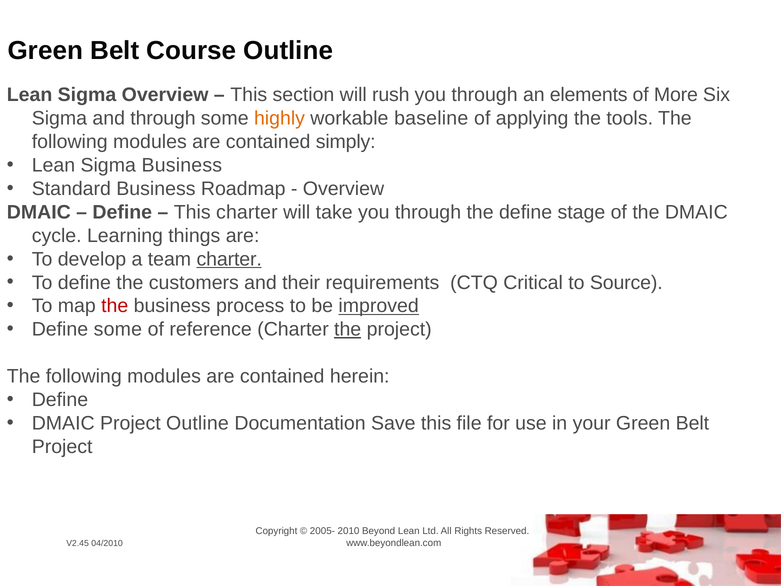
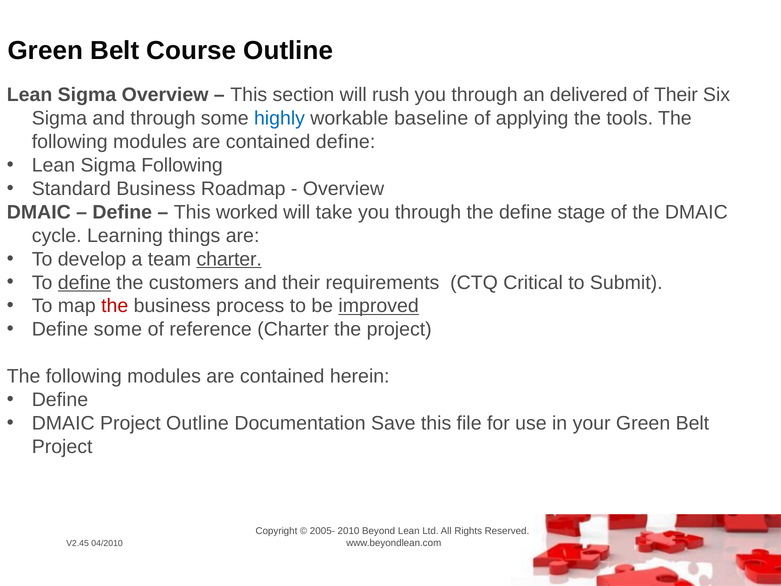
elements: elements -> delivered
of More: More -> Their
highly colour: orange -> blue
contained simply: simply -> define
Sigma Business: Business -> Following
This charter: charter -> worked
define at (84, 282) underline: none -> present
Source: Source -> Submit
the at (348, 329) underline: present -> none
